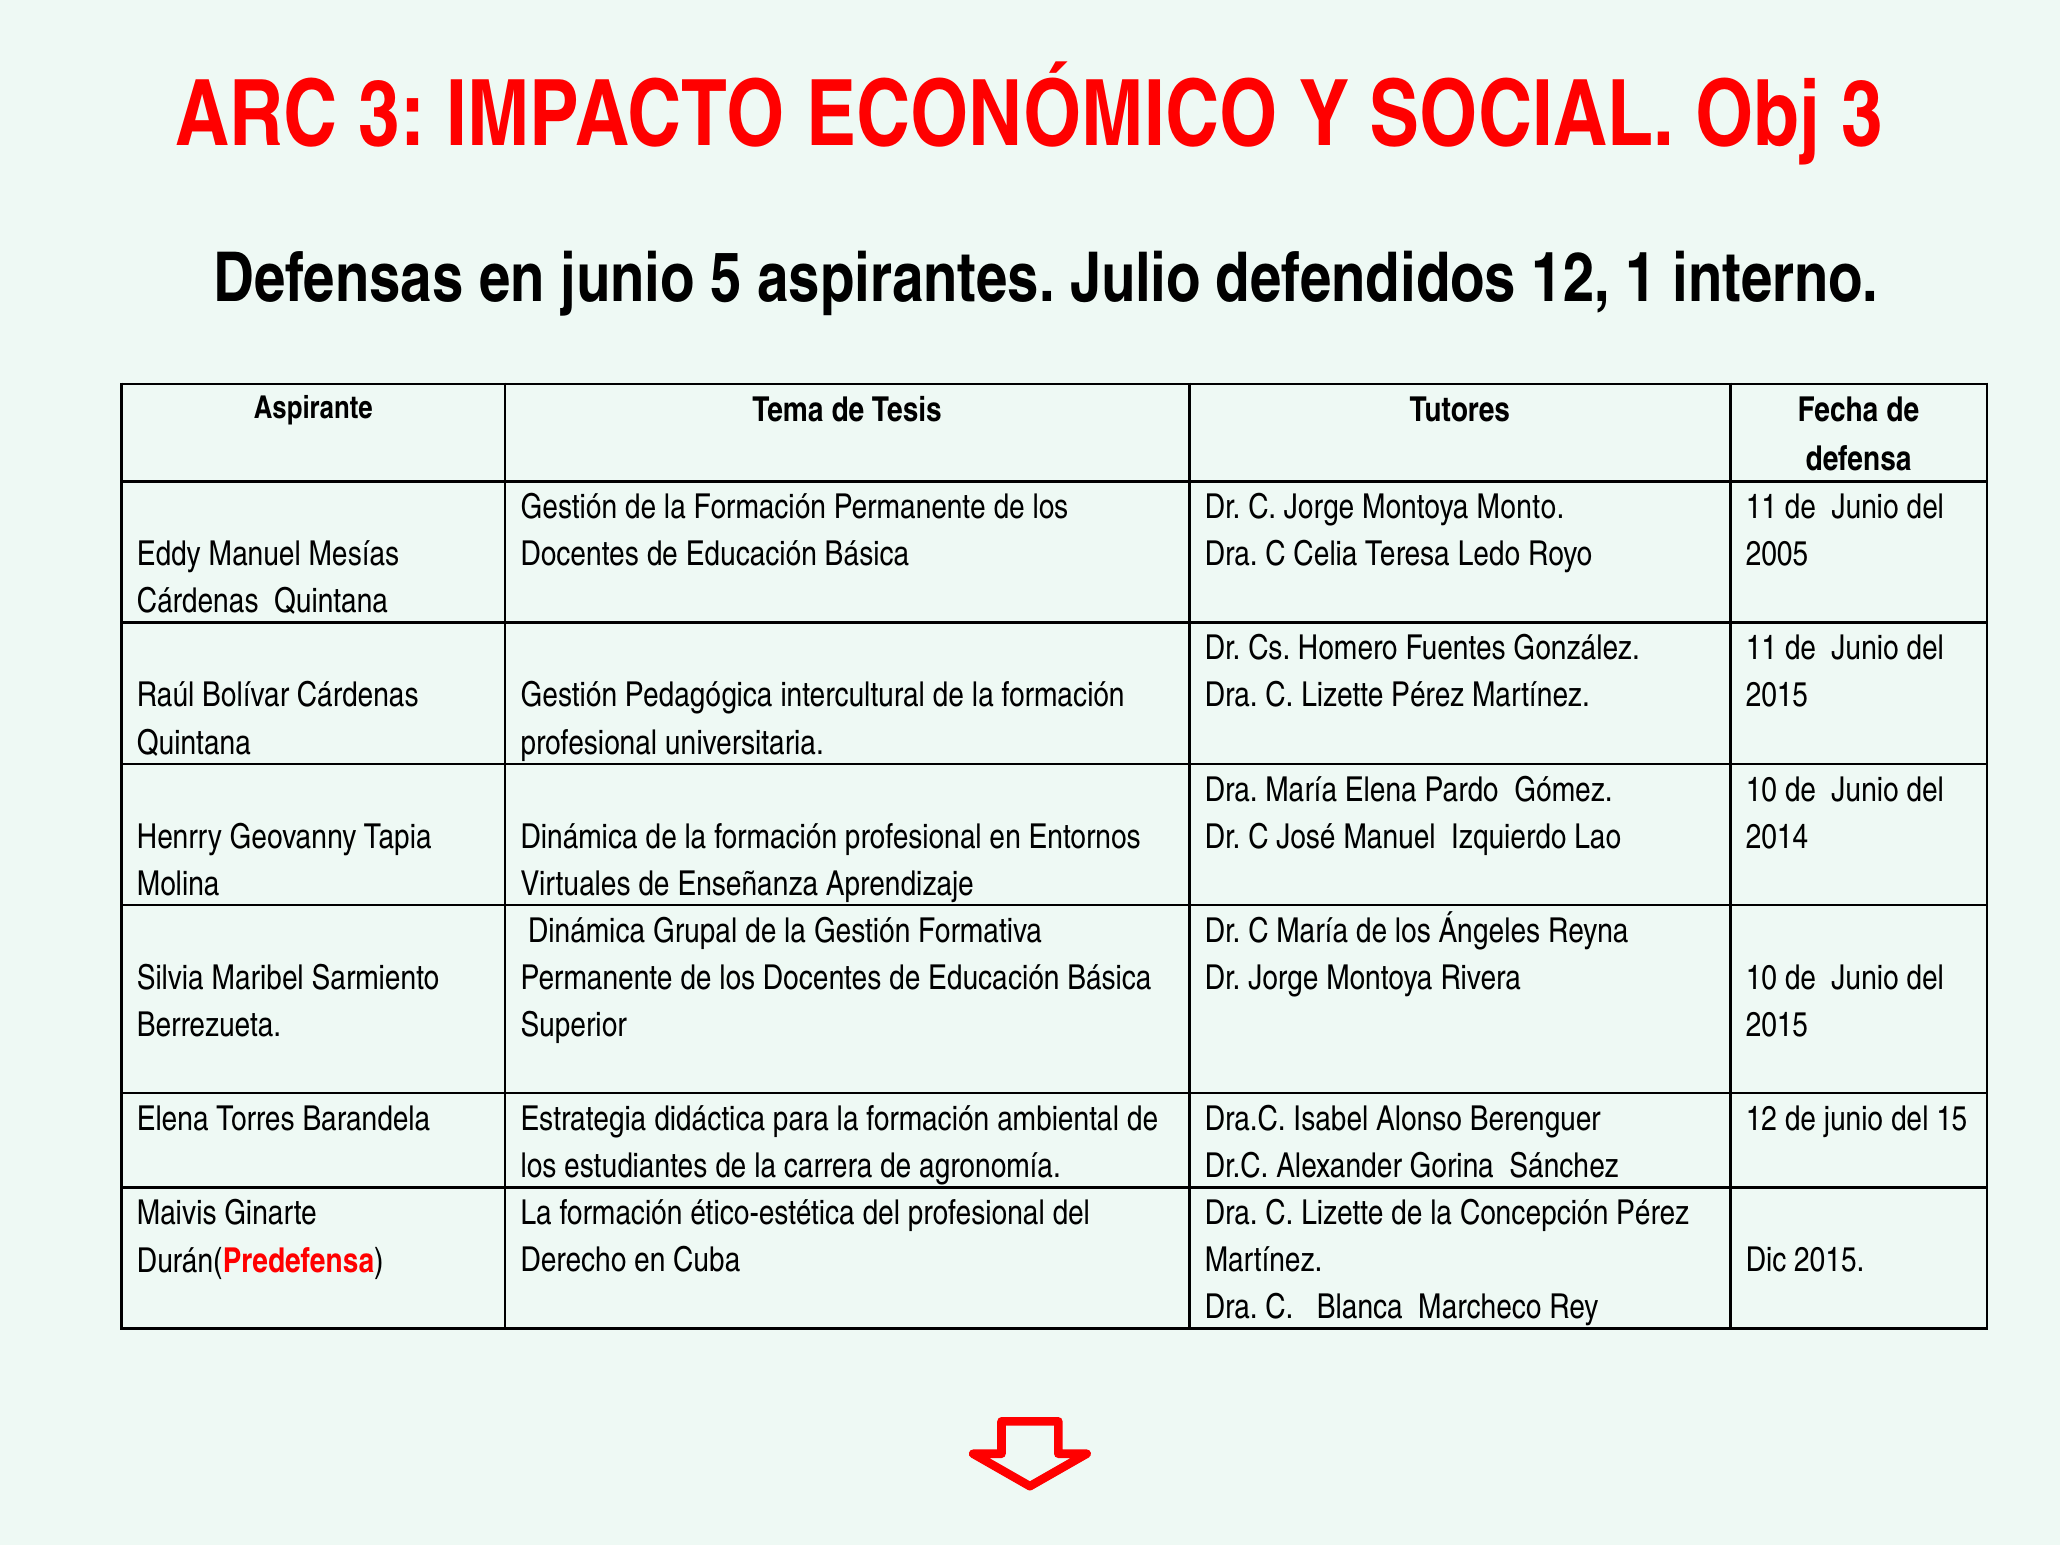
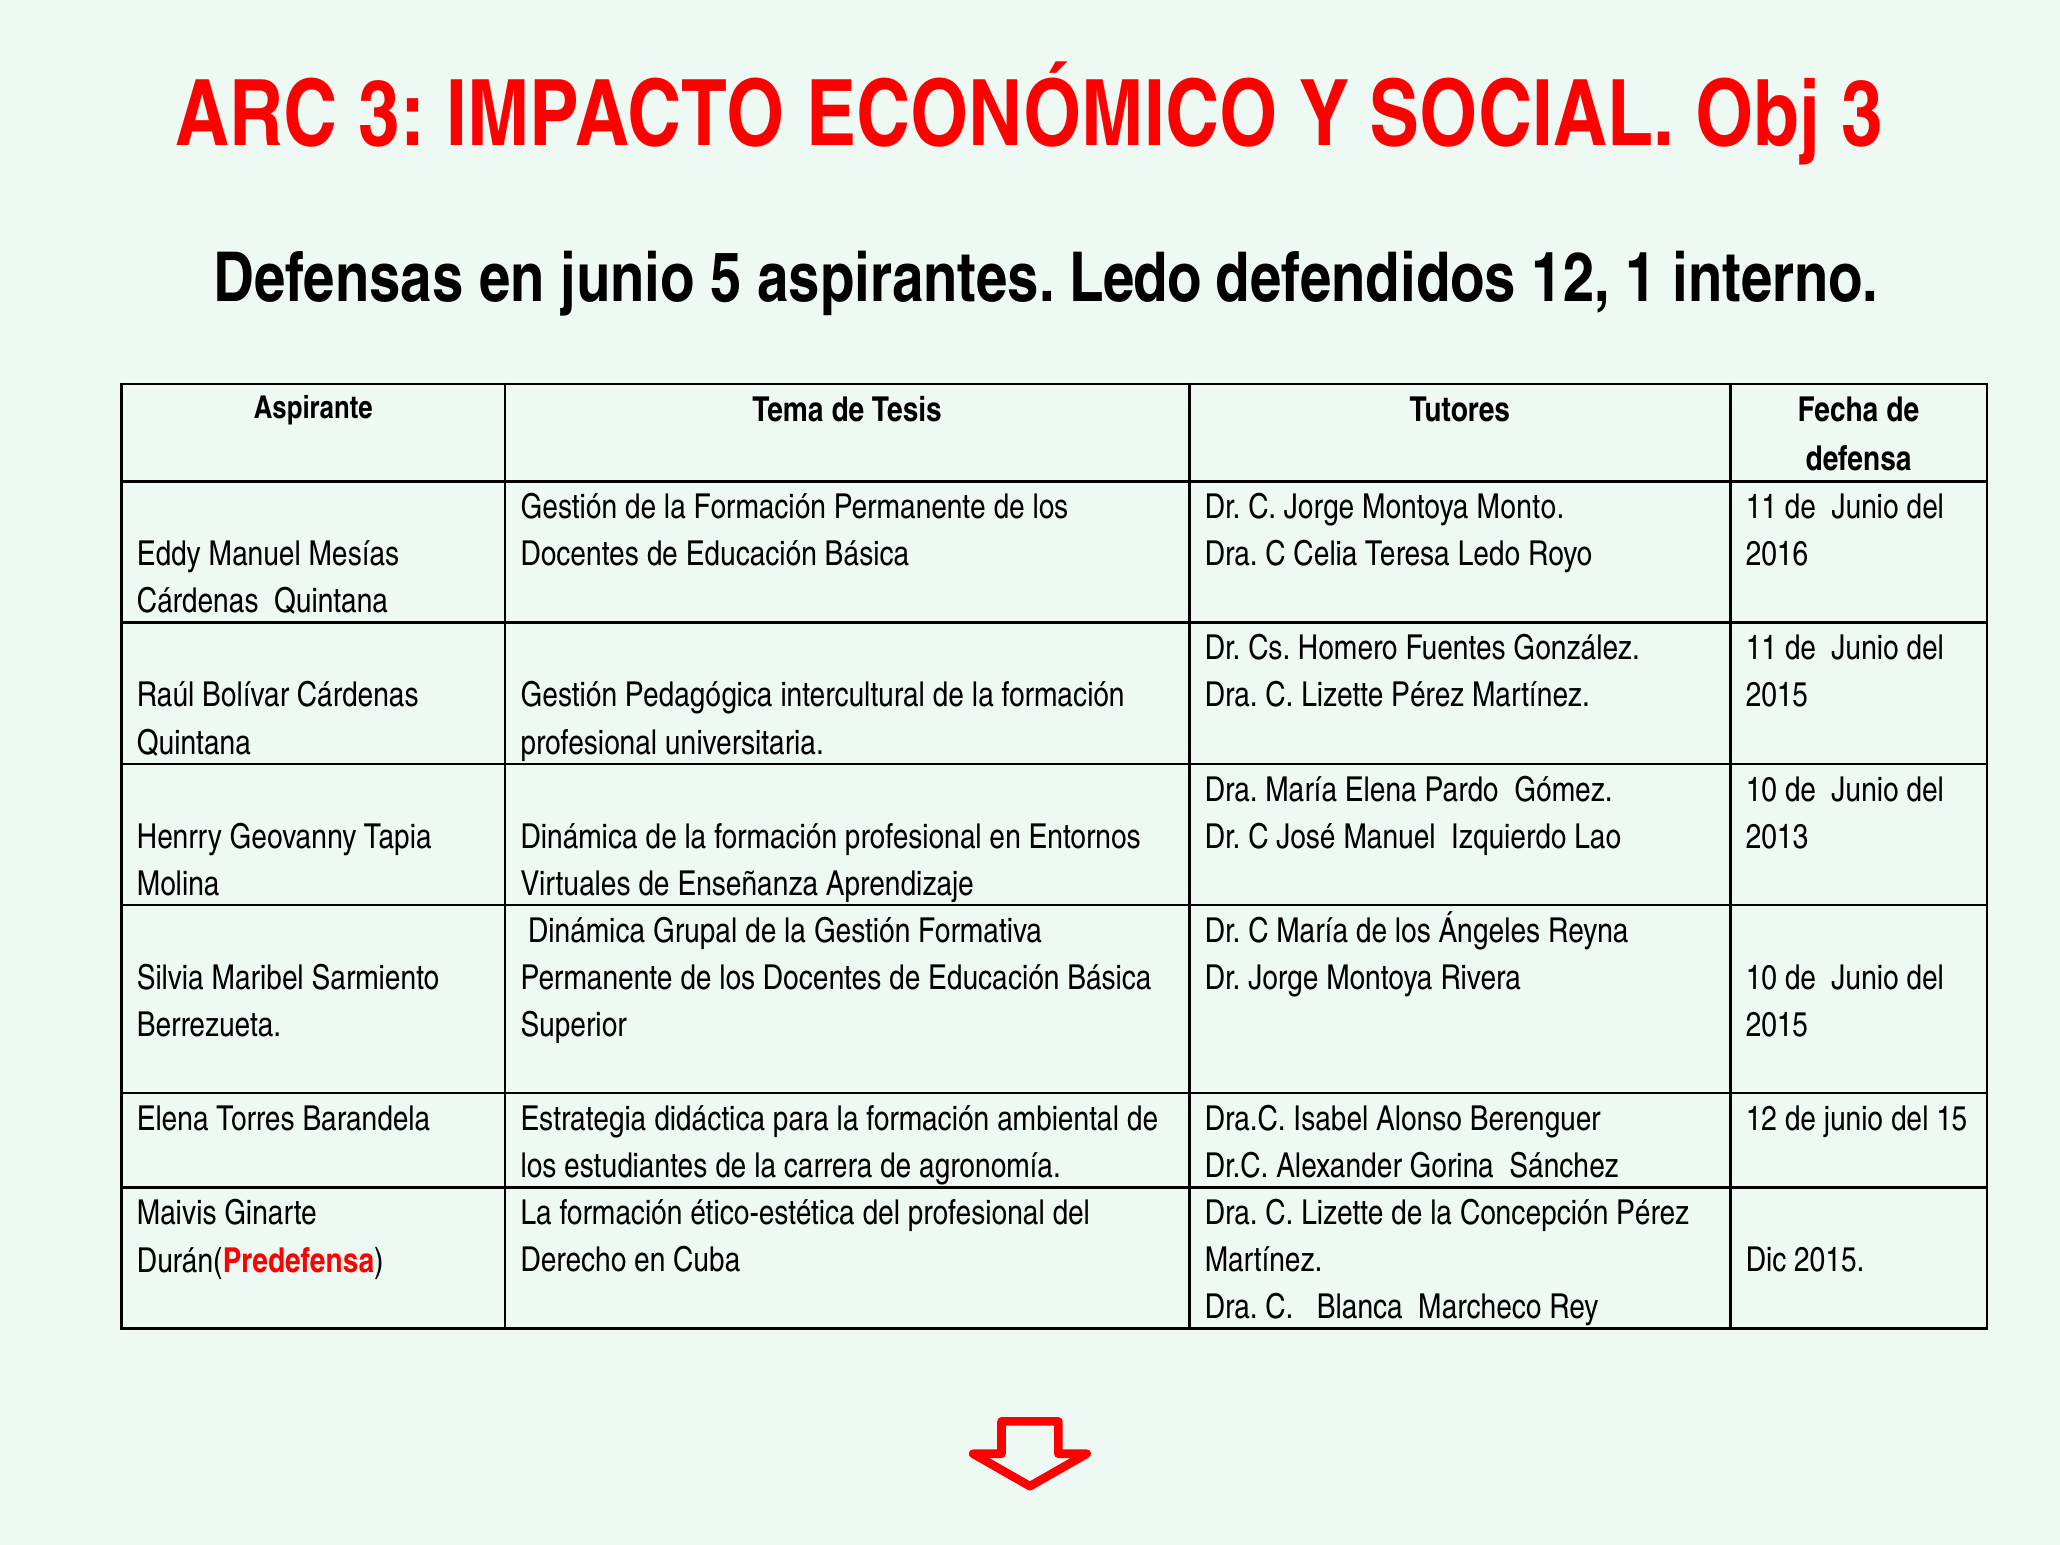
aspirantes Julio: Julio -> Ledo
2005: 2005 -> 2016
2014: 2014 -> 2013
